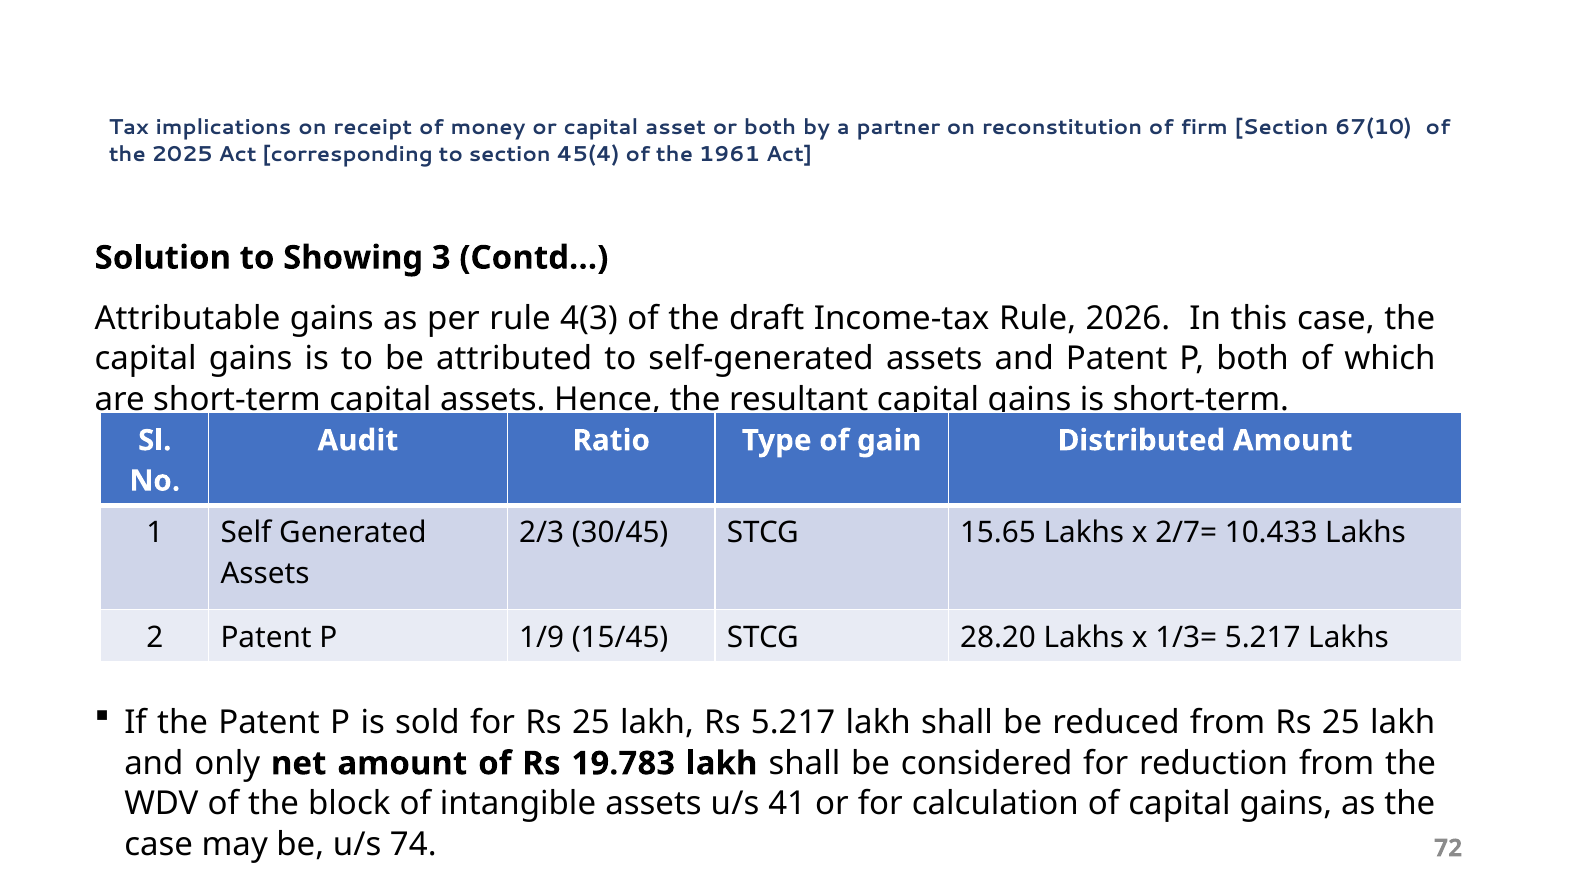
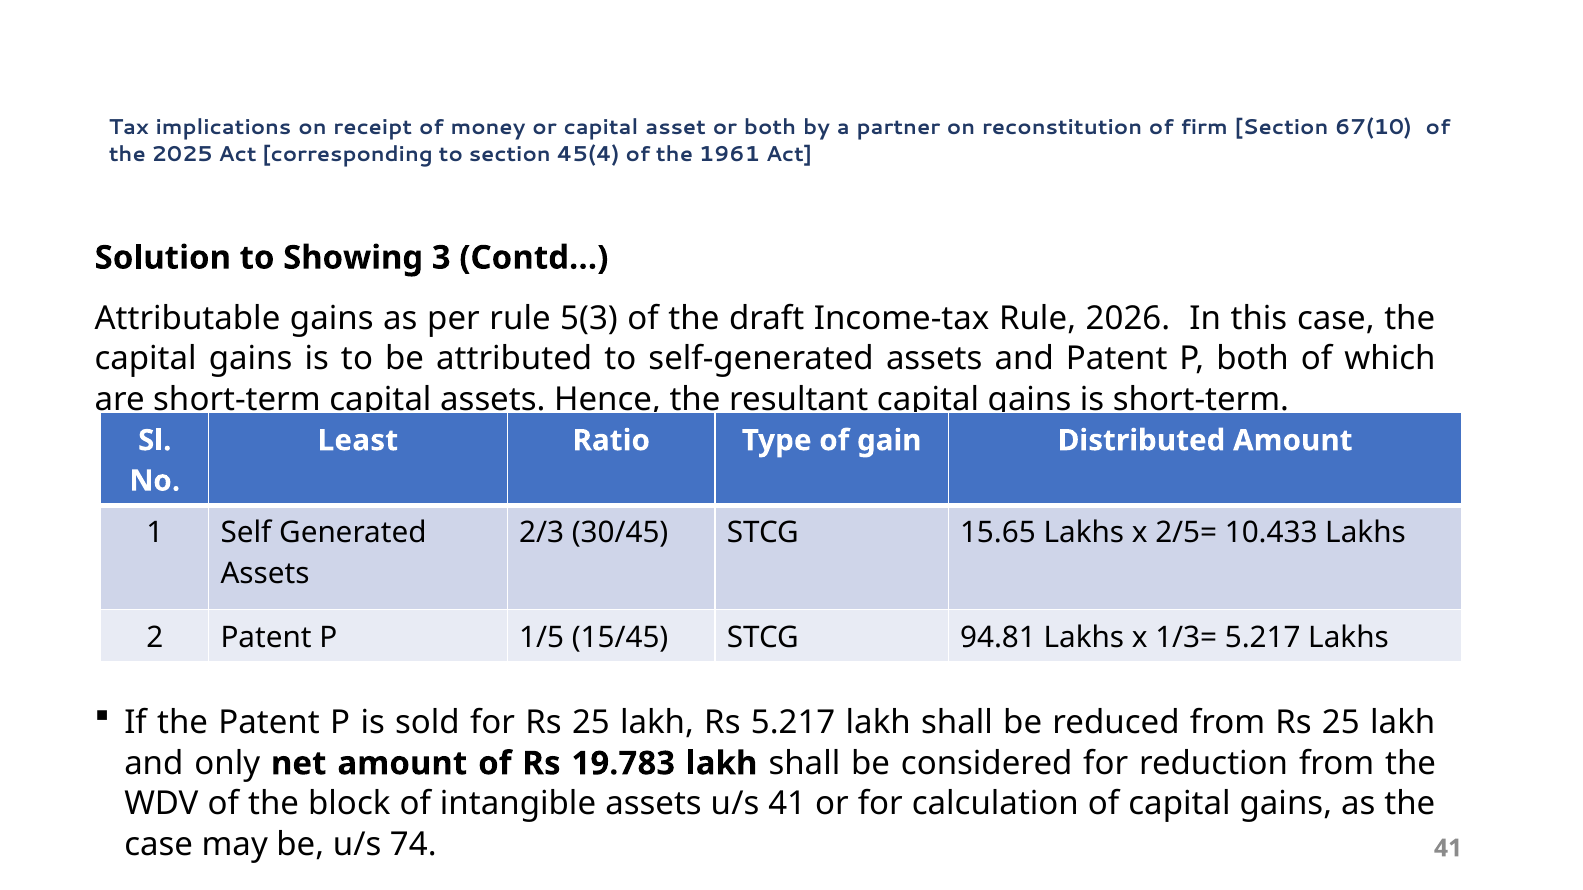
4(3: 4(3 -> 5(3
Audit: Audit -> Least
2/7=: 2/7= -> 2/5=
1/9: 1/9 -> 1/5
28.20: 28.20 -> 94.81
74 72: 72 -> 41
